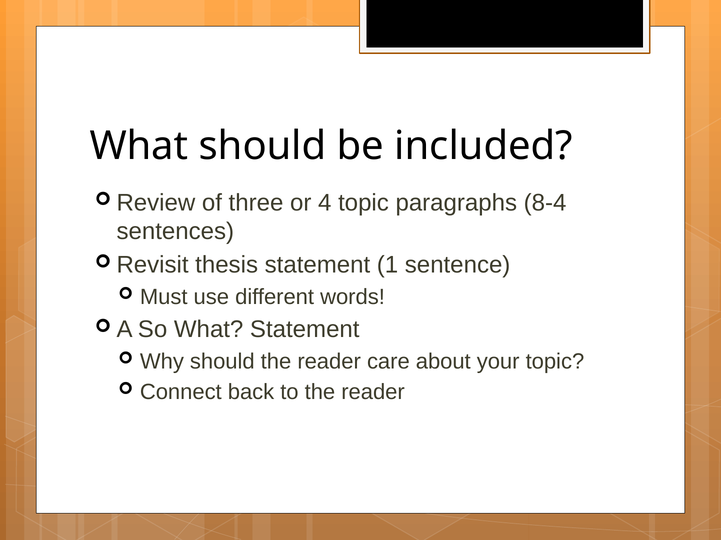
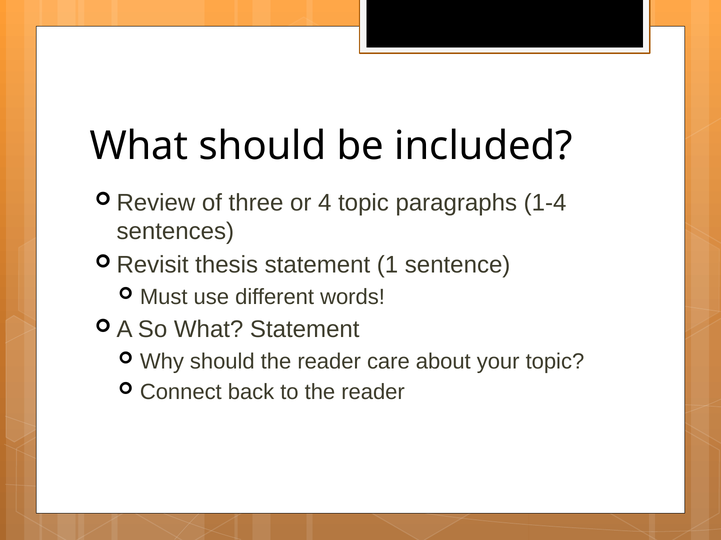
8-4: 8-4 -> 1-4
